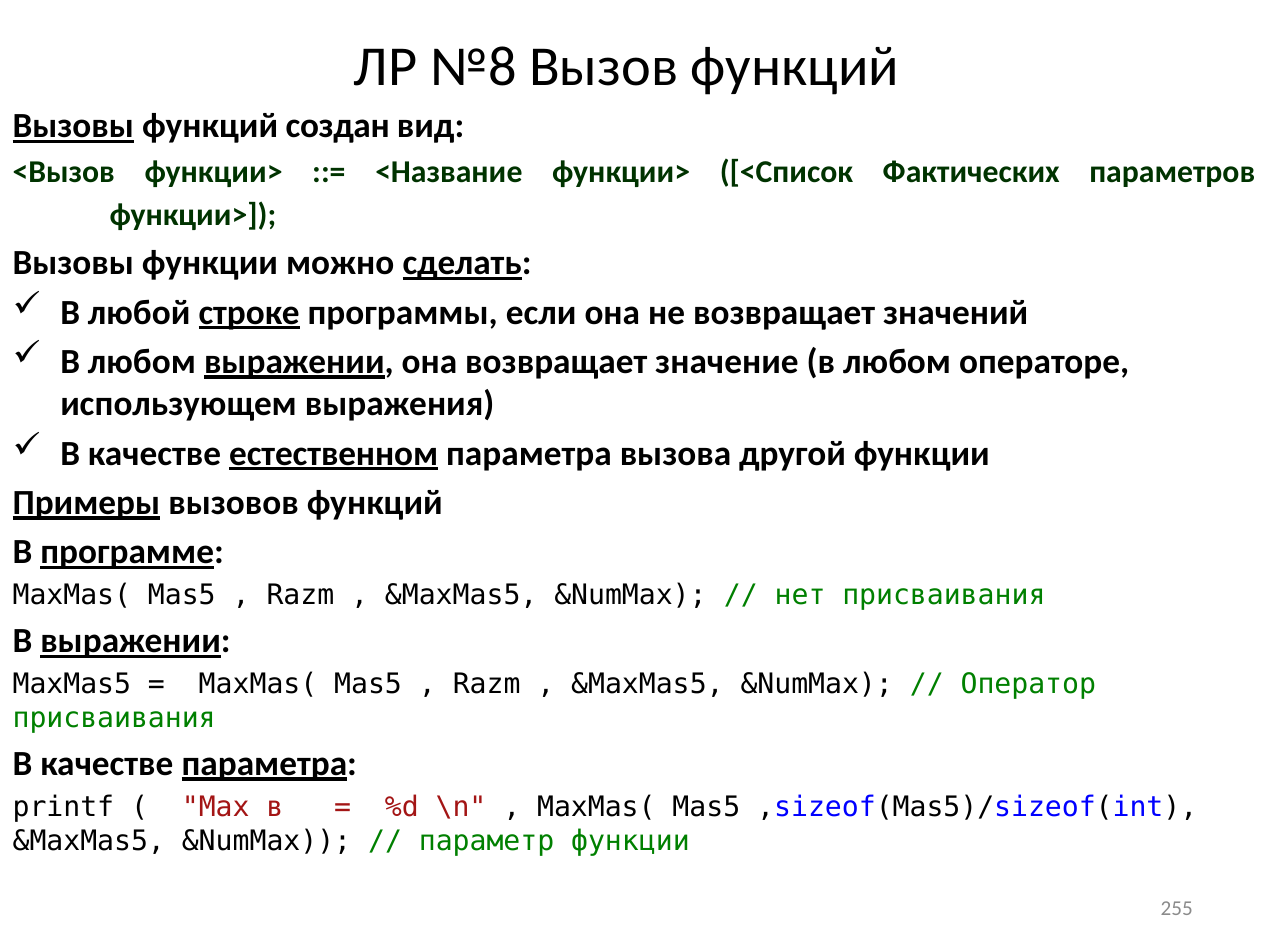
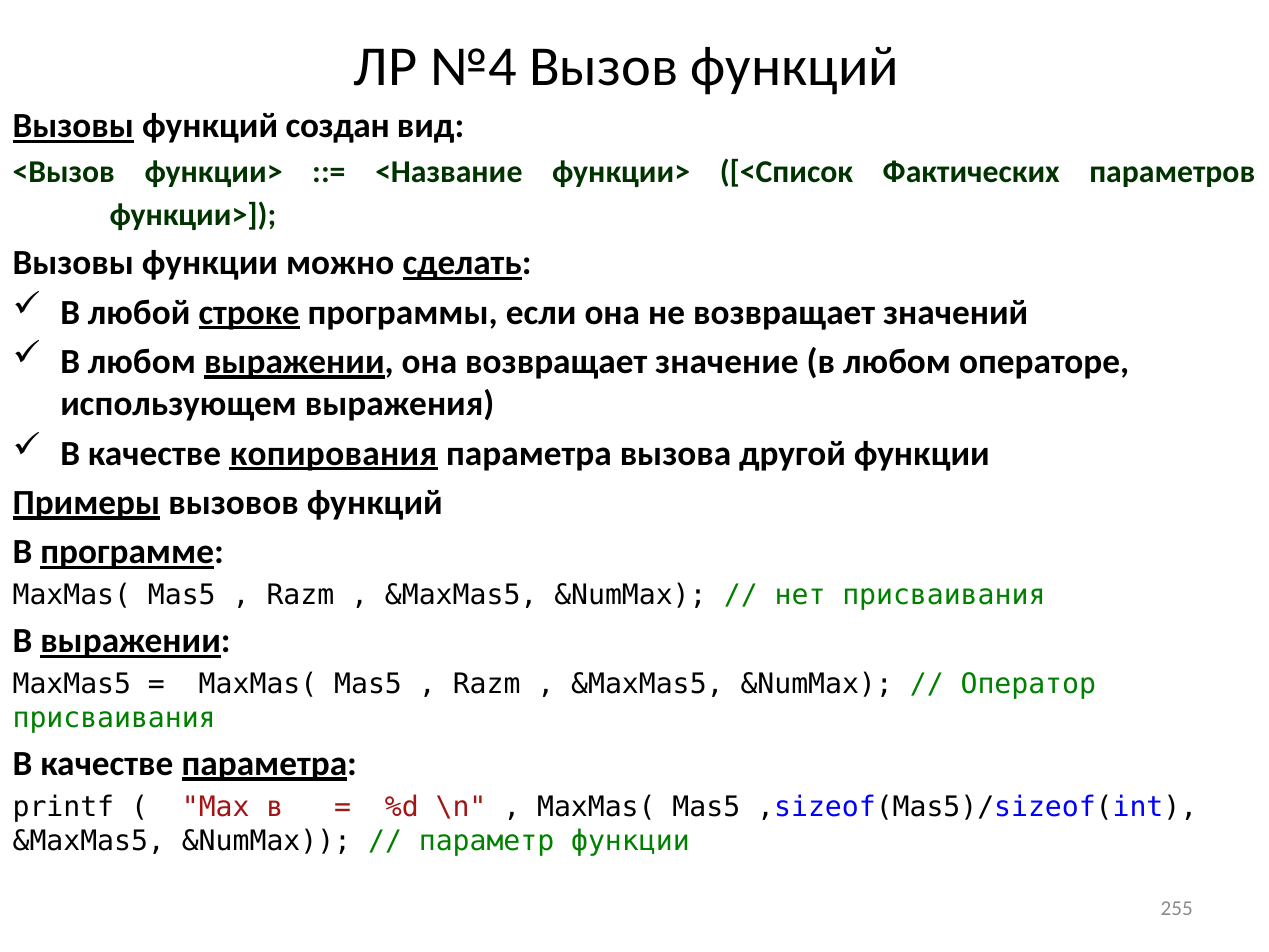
№8: №8 -> №4
естественном: естественном -> копирования
